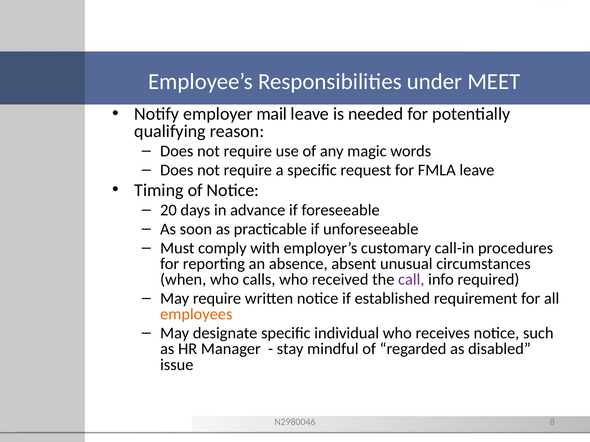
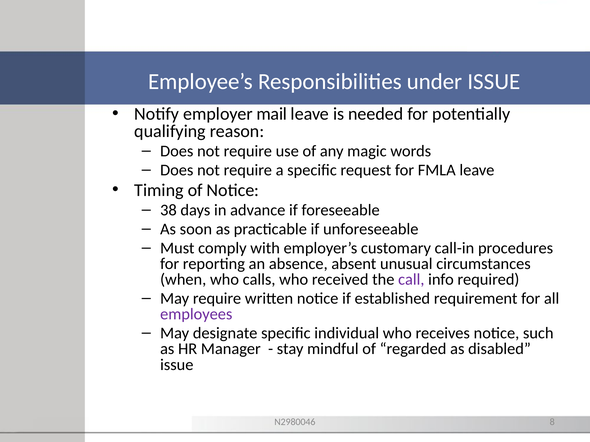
under MEET: MEET -> ISSUE
20: 20 -> 38
employees colour: orange -> purple
